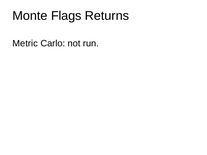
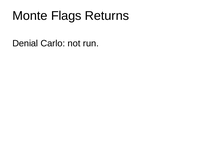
Metric: Metric -> Denial
